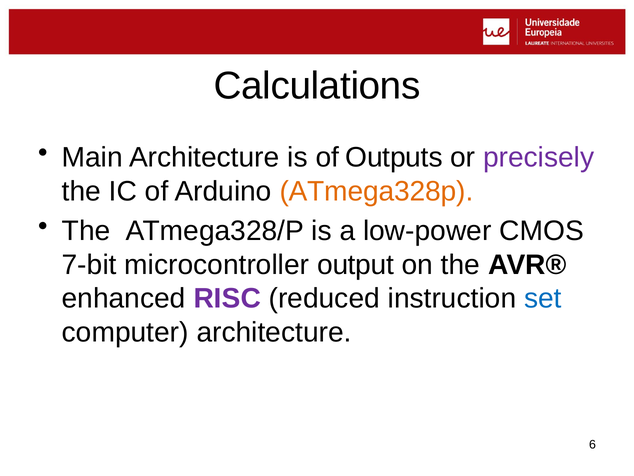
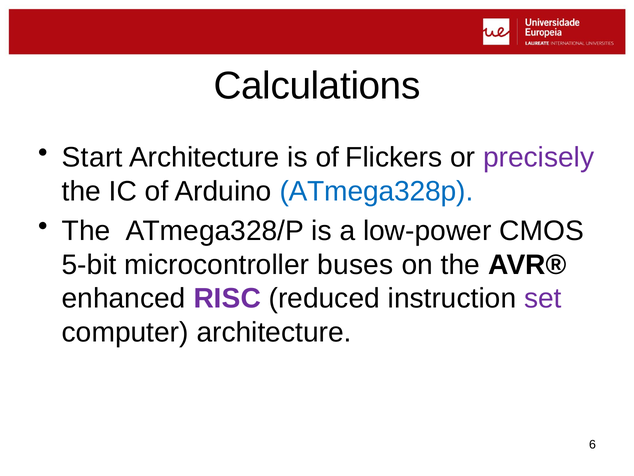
Main: Main -> Start
Outputs: Outputs -> Flickers
ATmega328p colour: orange -> blue
7-bit: 7-bit -> 5-bit
output: output -> buses
set colour: blue -> purple
